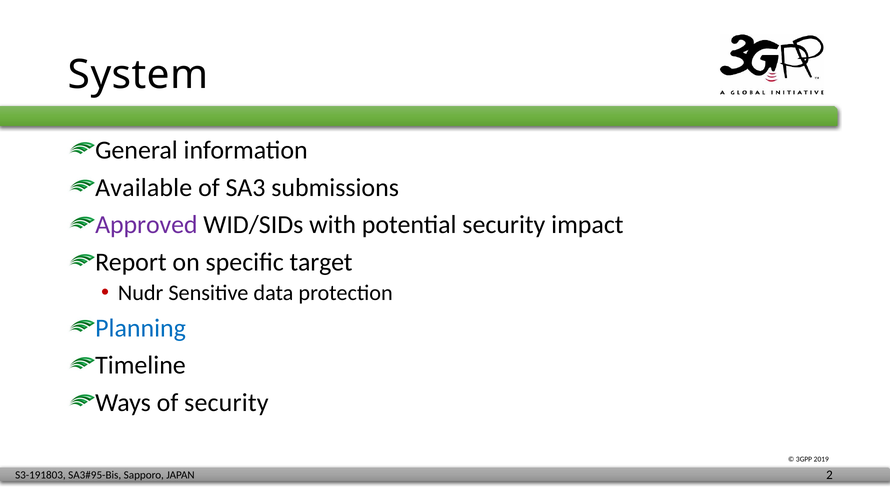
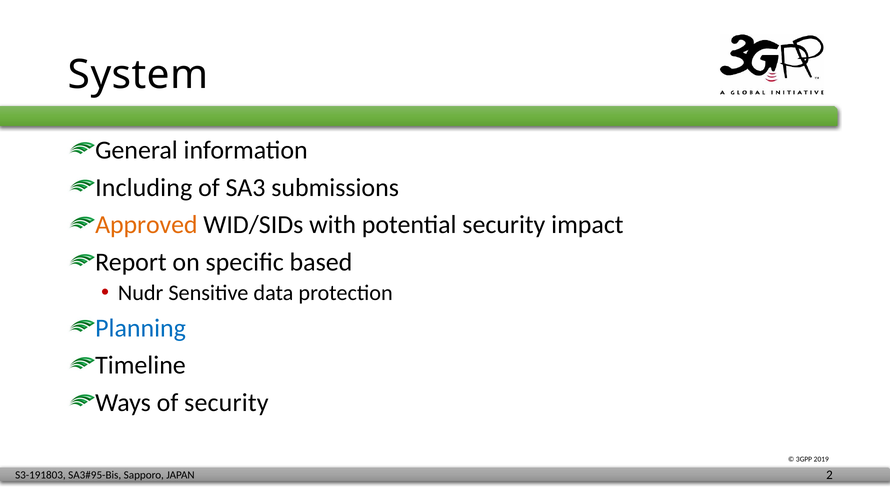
Available: Available -> Including
Approved colour: purple -> orange
target: target -> based
